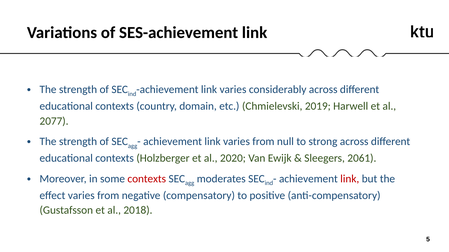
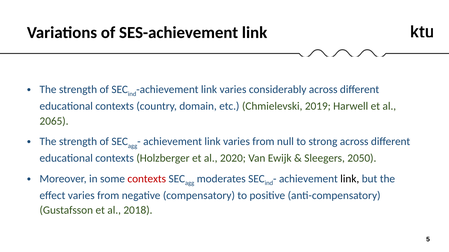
2077: 2077 -> 2065
2061: 2061 -> 2050
link at (350, 179) colour: red -> black
